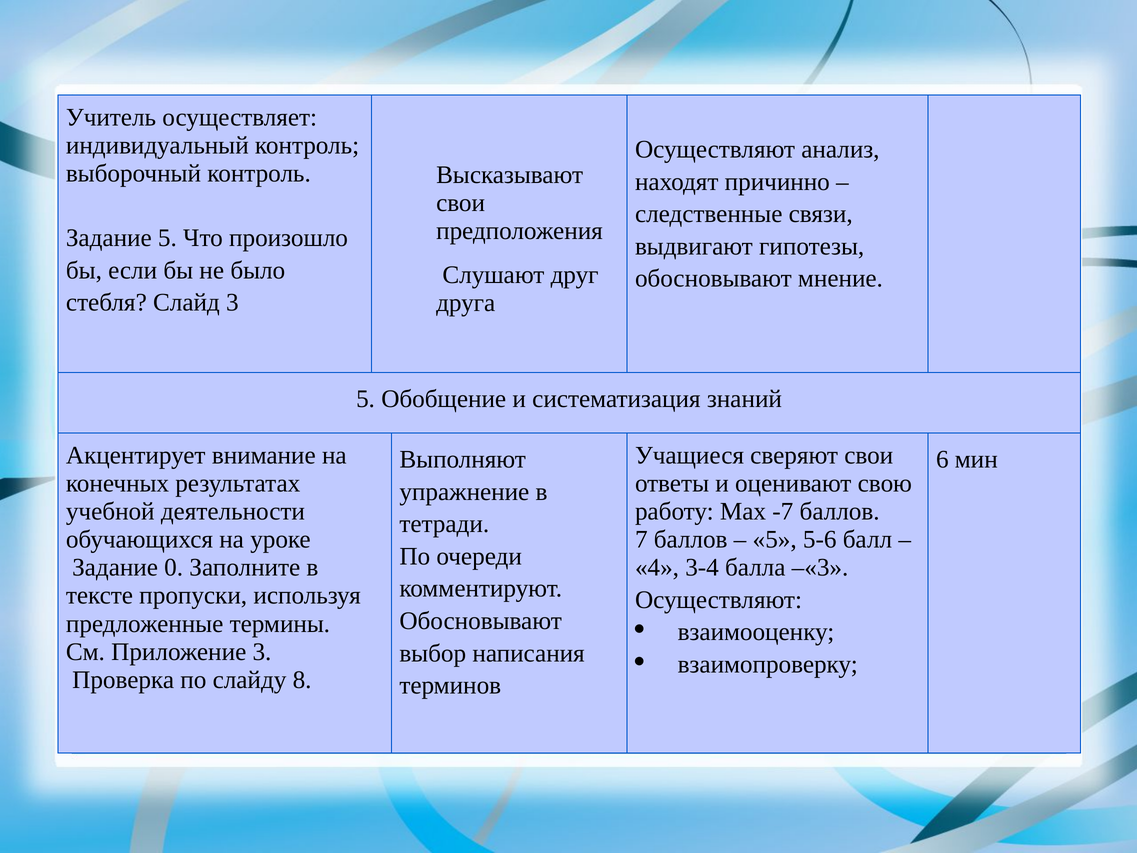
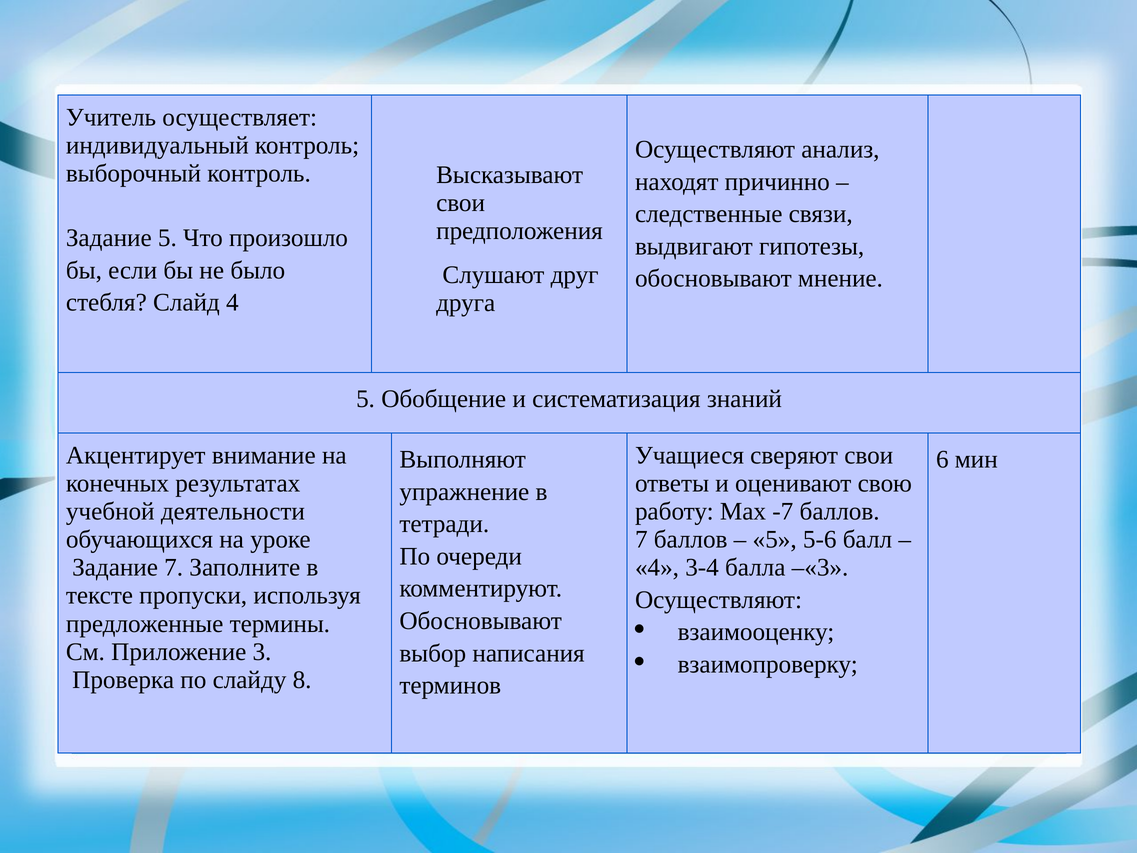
Слайд 3: 3 -> 4
Задание 0: 0 -> 7
